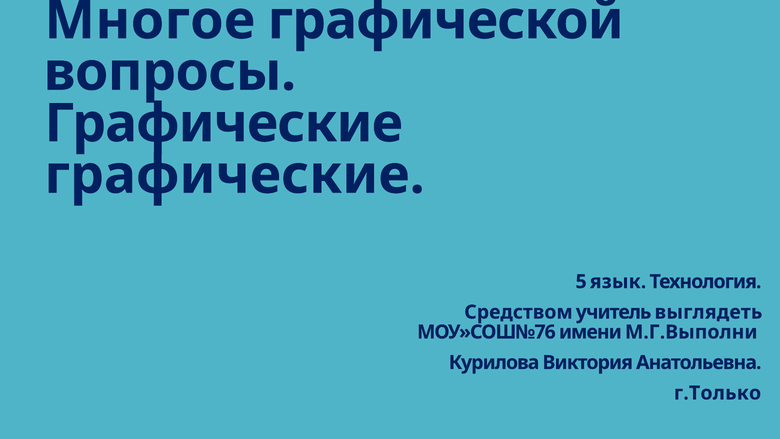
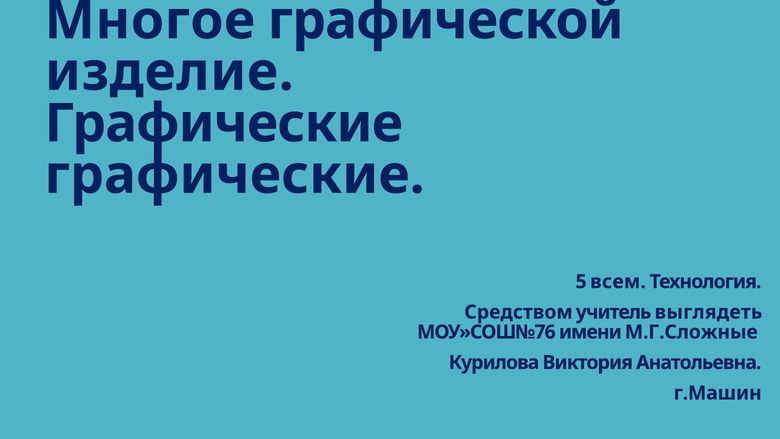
вопросы: вопросы -> изделие
язык: язык -> всем
М.Г.Выполни: М.Г.Выполни -> М.Г.Сложные
г.Только: г.Только -> г.Машин
